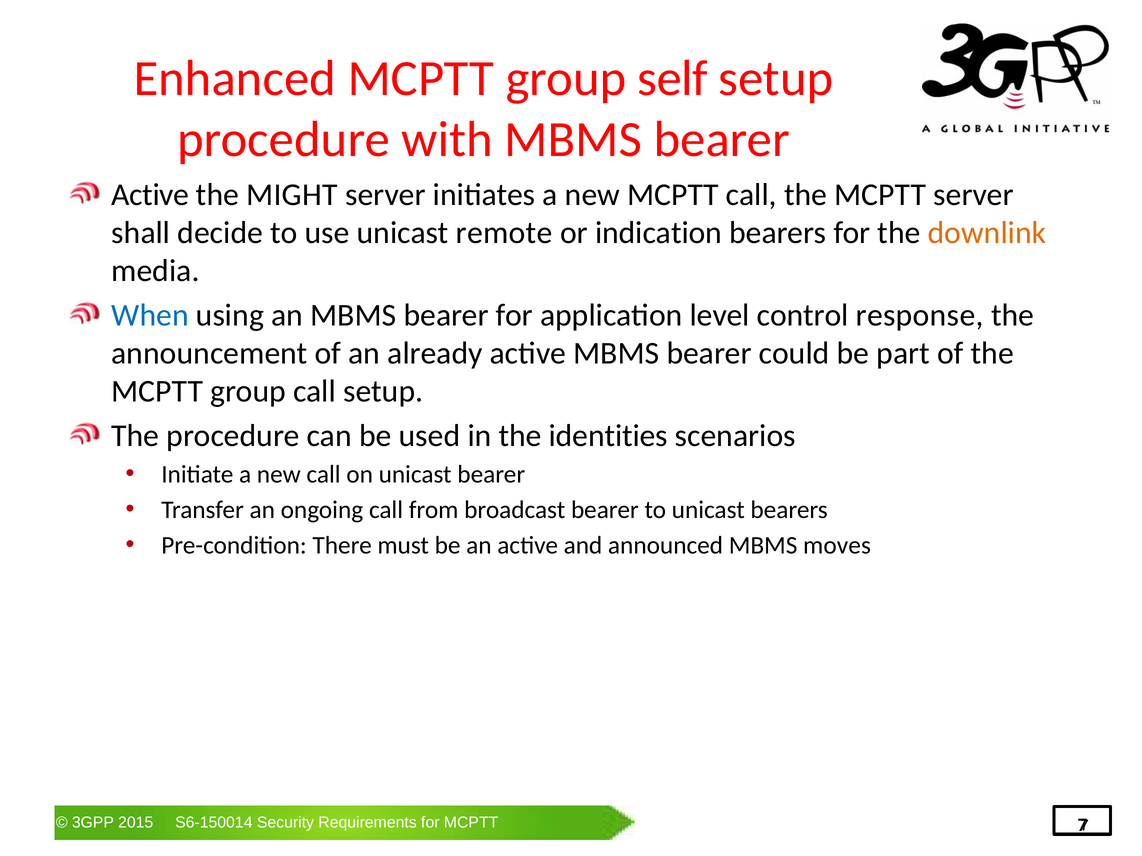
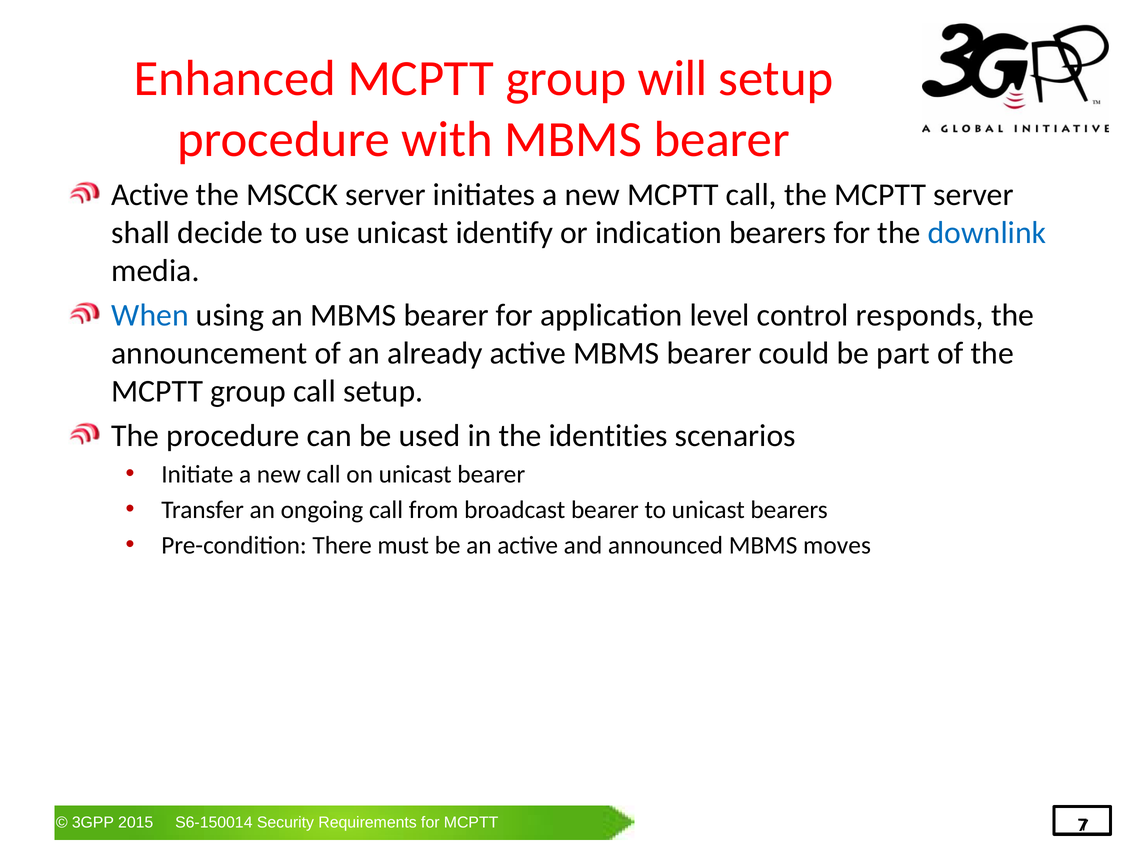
self: self -> will
MIGHT: MIGHT -> MSCCK
remote: remote -> identify
downlink colour: orange -> blue
response: response -> responds
